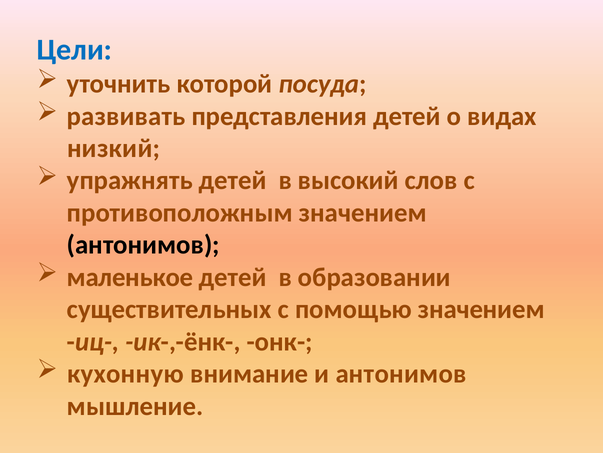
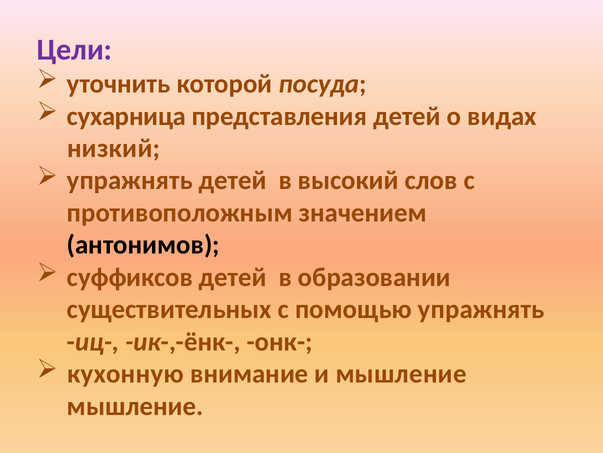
Цели colour: blue -> purple
развивать: развивать -> сухарница
маленькое: маленькое -> суффиксов
помощью значением: значением -> упражнять
и антонимов: антонимов -> мышление
